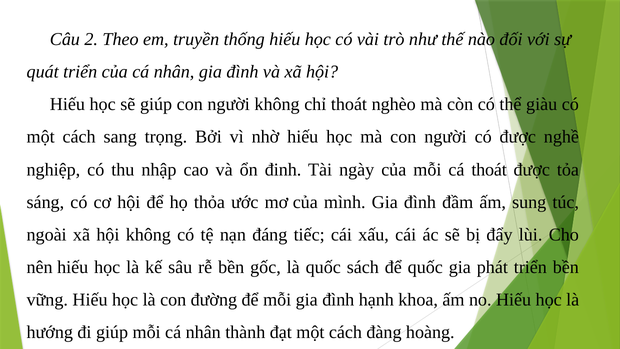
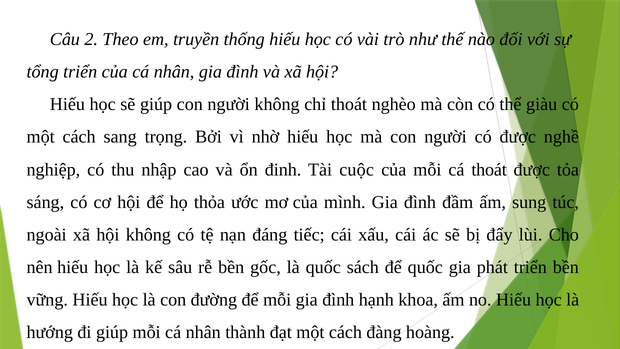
quát: quát -> tổng
ngày: ngày -> cuộc
